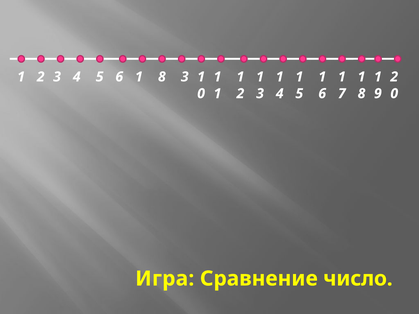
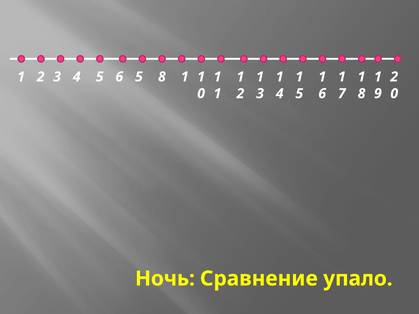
1 at (139, 77): 1 -> 5
6 8 3: 3 -> 1
Игра: Игра -> Ночь
число: число -> упало
